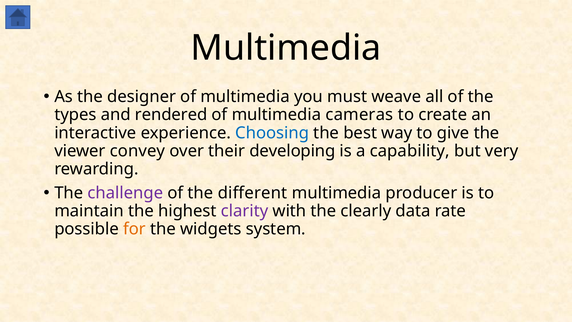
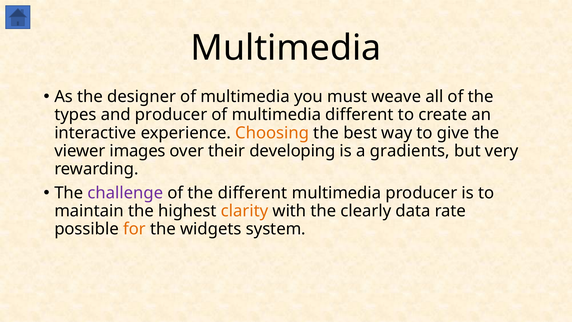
and rendered: rendered -> producer
multimedia cameras: cameras -> different
Choosing colour: blue -> orange
convey: convey -> images
capability: capability -> gradients
clarity colour: purple -> orange
